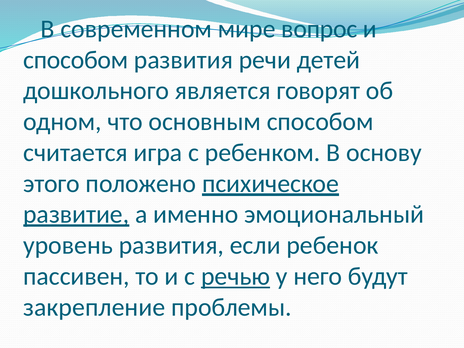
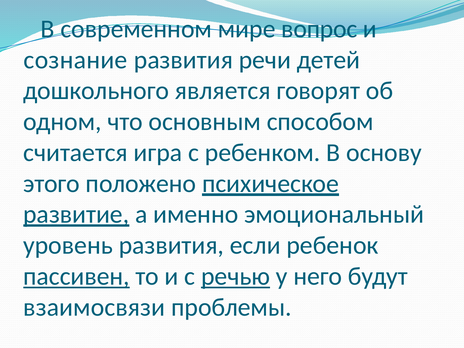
способом at (76, 60): способом -> сознание
пассивен underline: none -> present
закрепление: закрепление -> взаимосвязи
